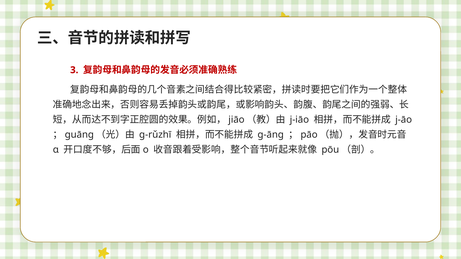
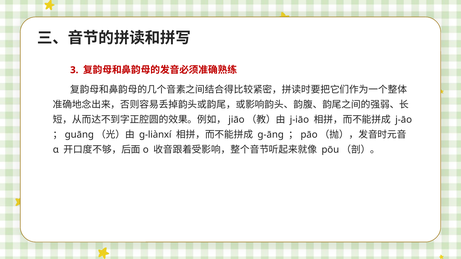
g-rǔzhī: g-rǔzhī -> g-liànxí
